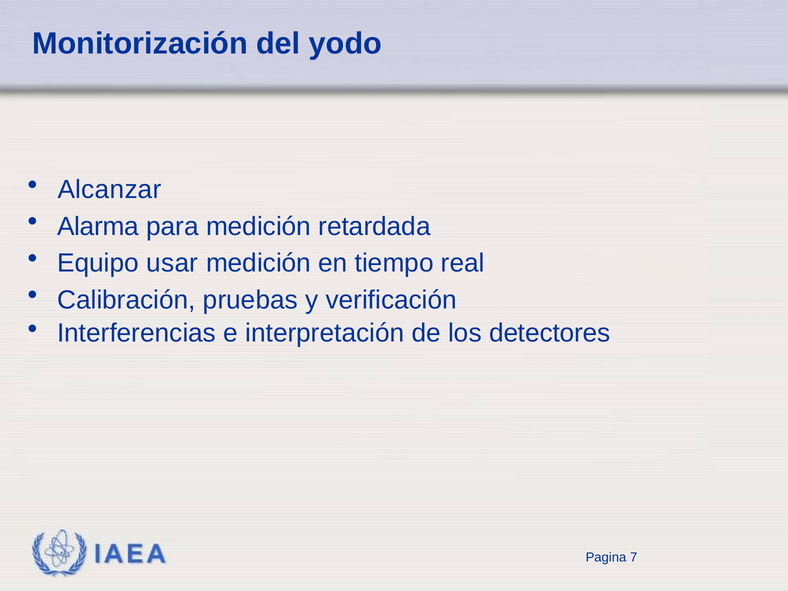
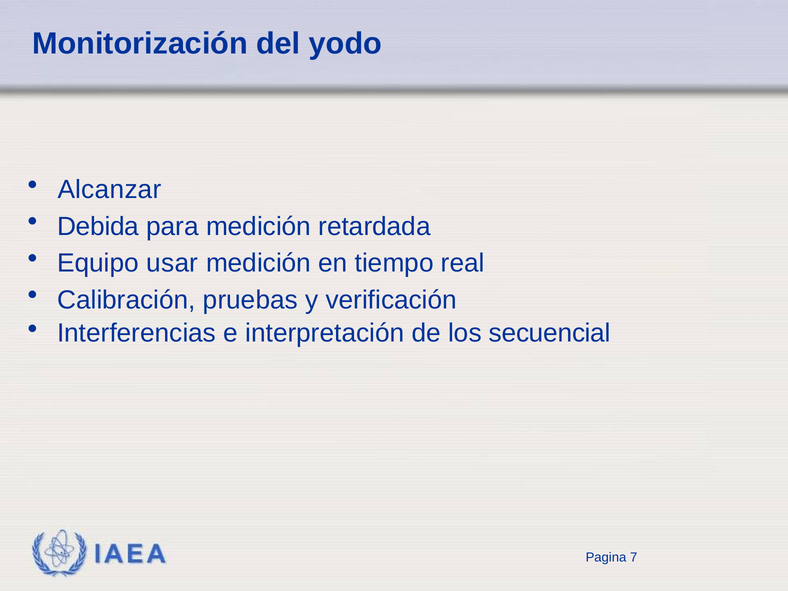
Alarma: Alarma -> Debida
detectores: detectores -> secuencial
